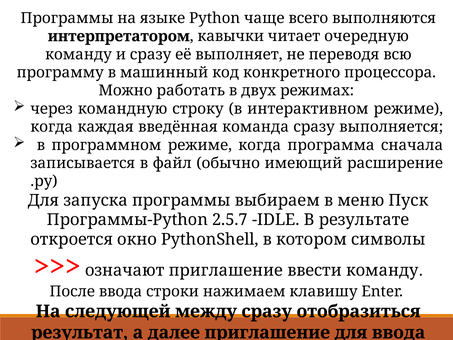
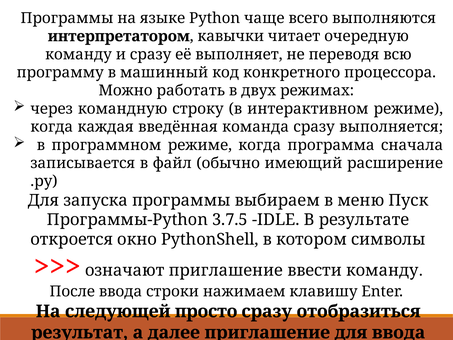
2.5.7: 2.5.7 -> 3.7.5
между: между -> просто
